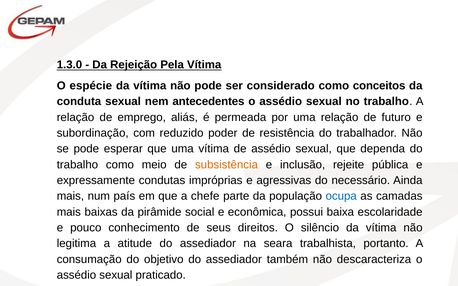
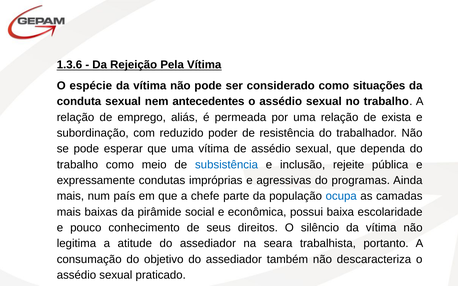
1.3.0: 1.3.0 -> 1.3.6
conceitos: conceitos -> situações
futuro: futuro -> exista
subsistência colour: orange -> blue
necessário: necessário -> programas
